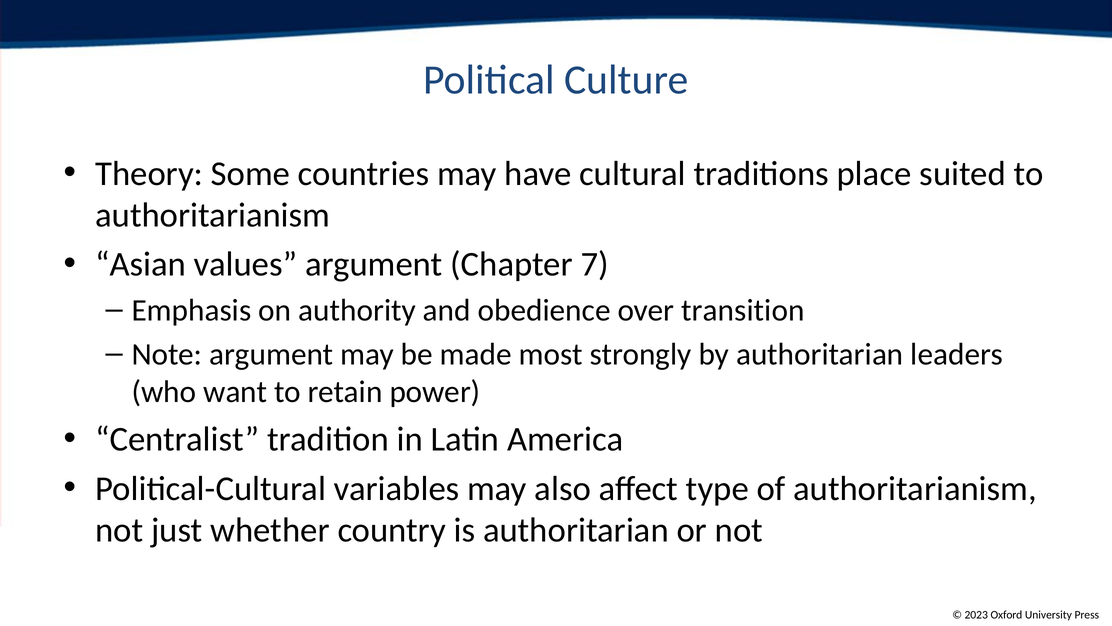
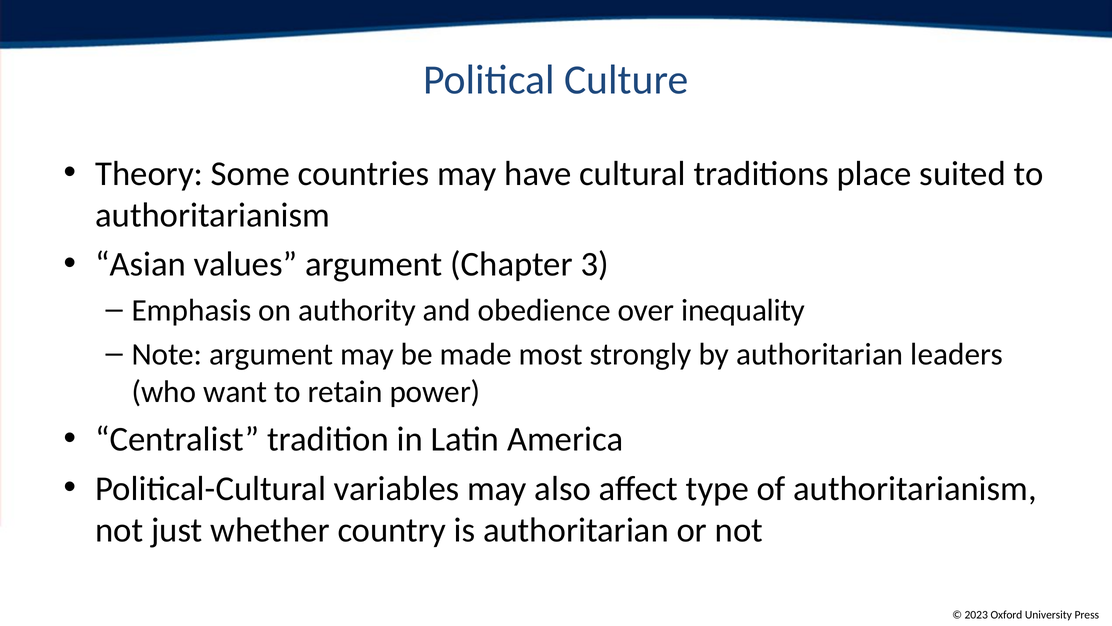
7: 7 -> 3
transition: transition -> inequality
